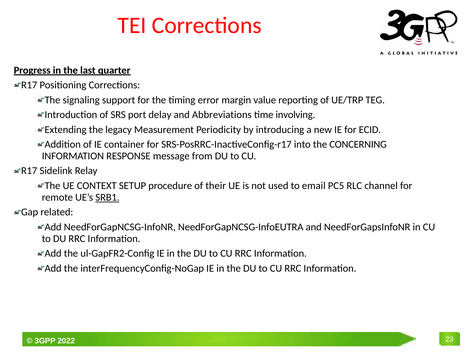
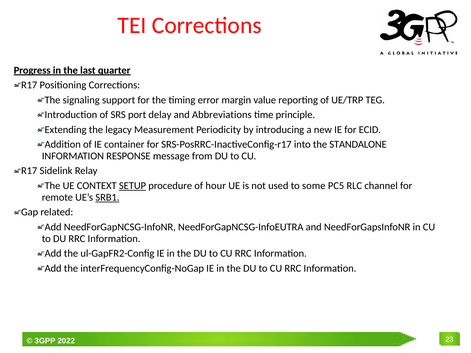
involving: involving -> principle
CONCERNING: CONCERNING -> STANDALONE
SETUP underline: none -> present
their: their -> hour
email: email -> some
